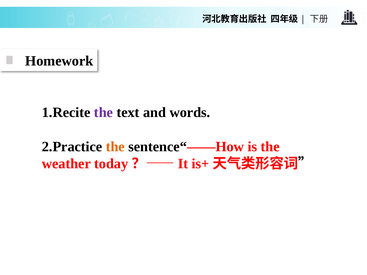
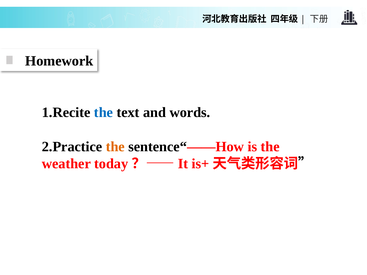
the at (104, 112) colour: purple -> blue
